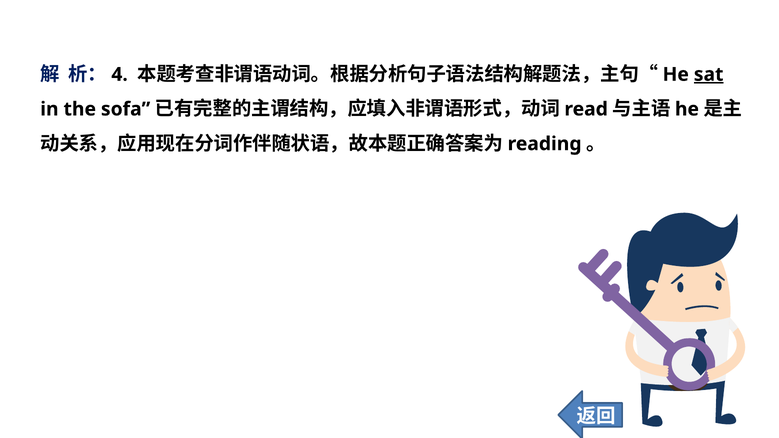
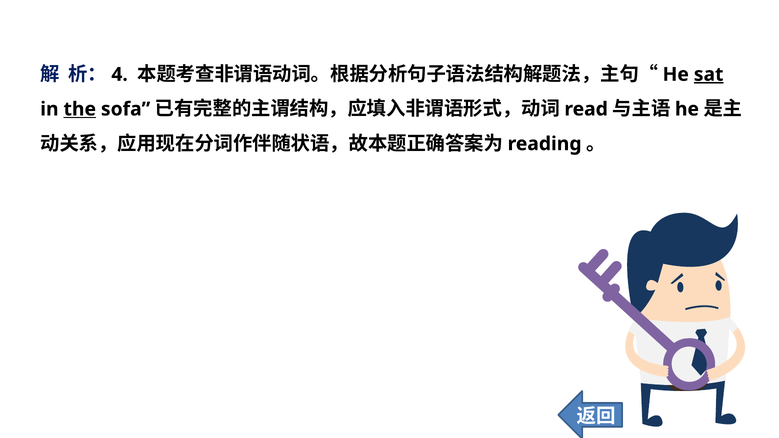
the underline: none -> present
